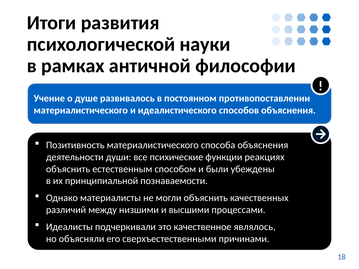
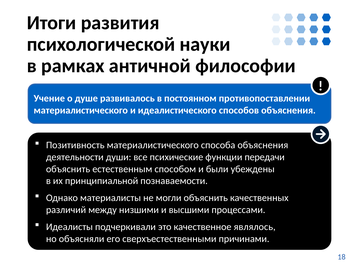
реакциях: реакциях -> передачи
